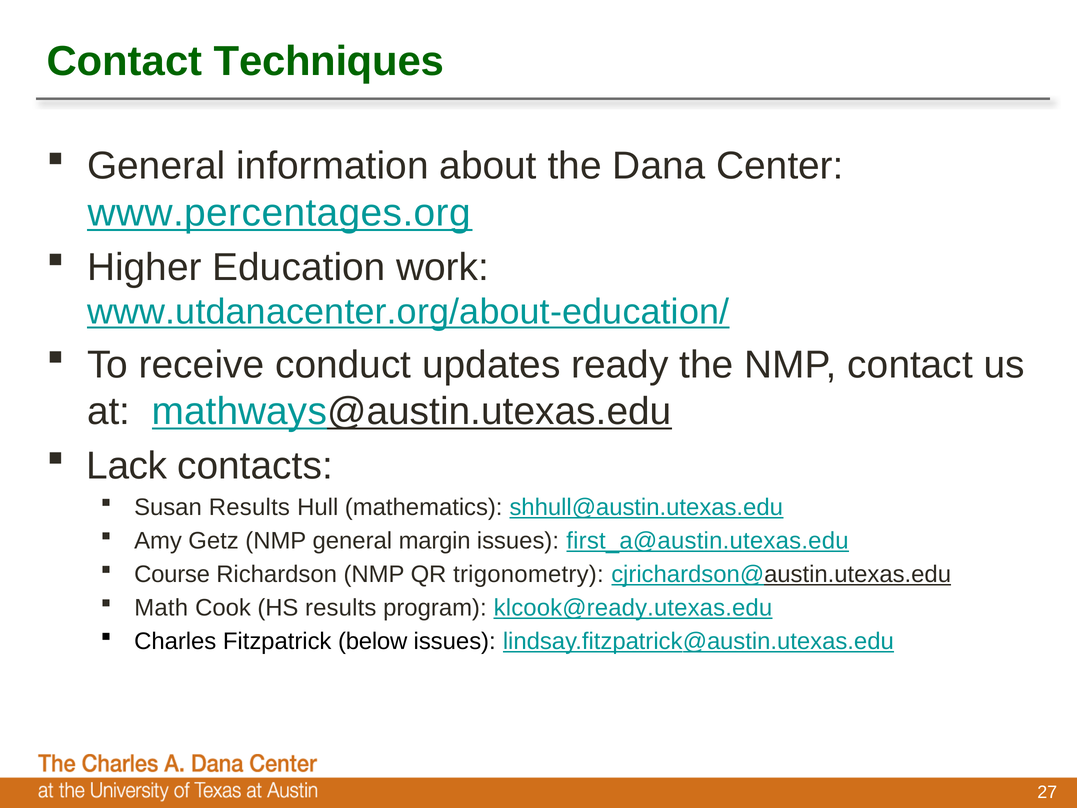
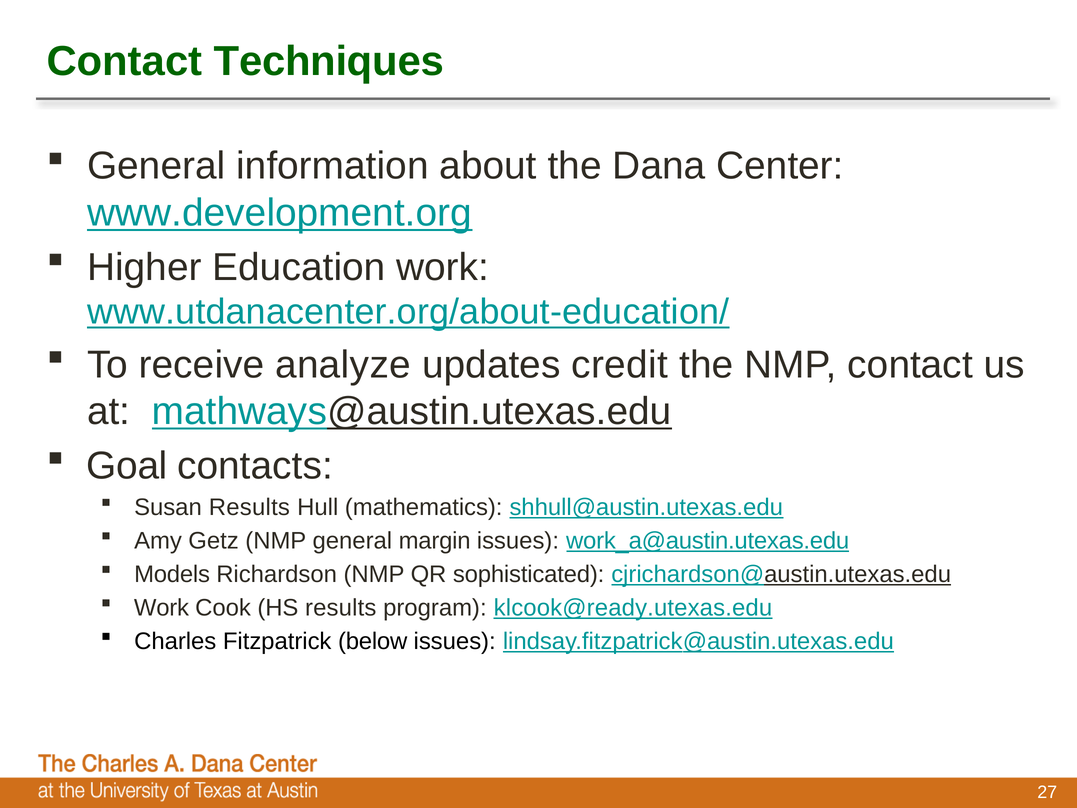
www.percentages.org: www.percentages.org -> www.development.org
conduct: conduct -> analyze
ready: ready -> credit
Lack: Lack -> Goal
first_a@austin.utexas.edu: first_a@austin.utexas.edu -> work_a@austin.utexas.edu
Course: Course -> Models
trigonometry: trigonometry -> sophisticated
Math at (161, 608): Math -> Work
